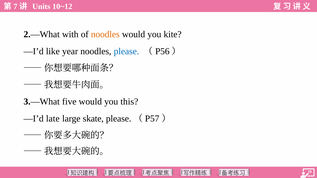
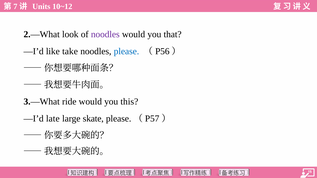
with: with -> look
noodles at (105, 34) colour: orange -> purple
kite: kite -> that
year: year -> take
five: five -> ride
